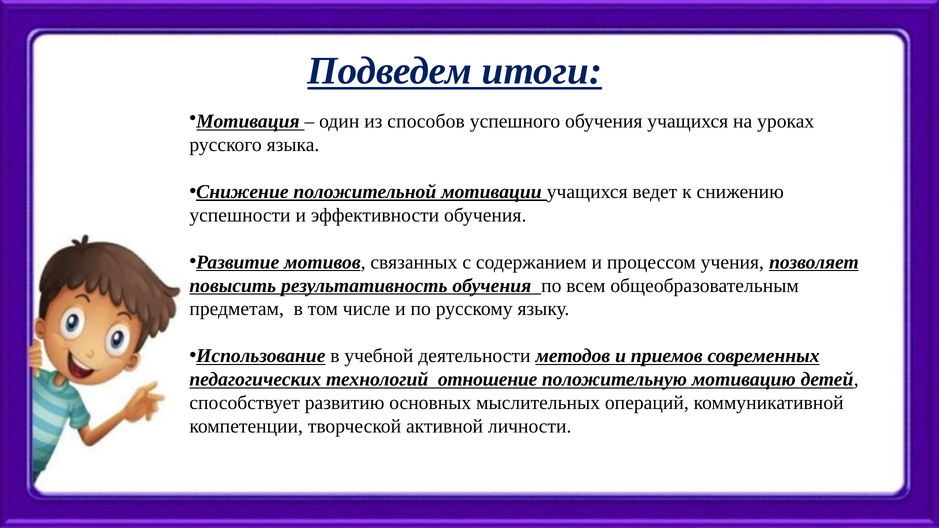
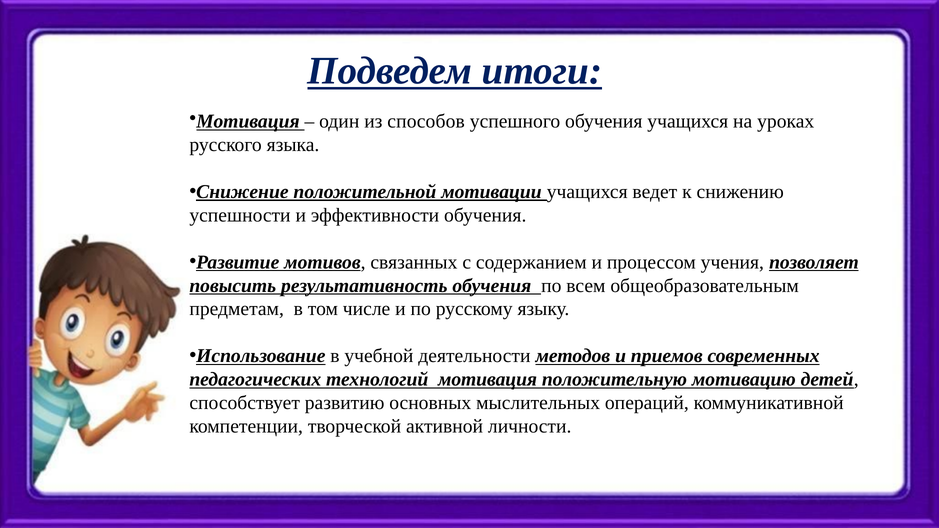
технологий отношение: отношение -> мотивация
